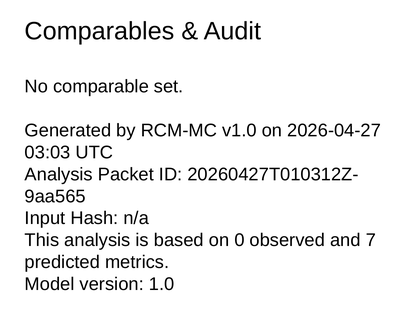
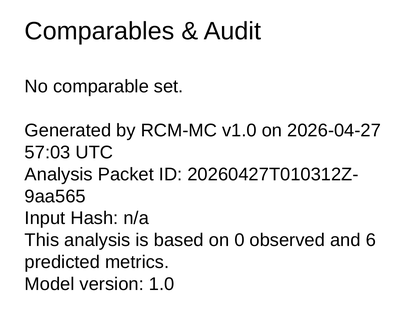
03:03: 03:03 -> 57:03
7: 7 -> 6
